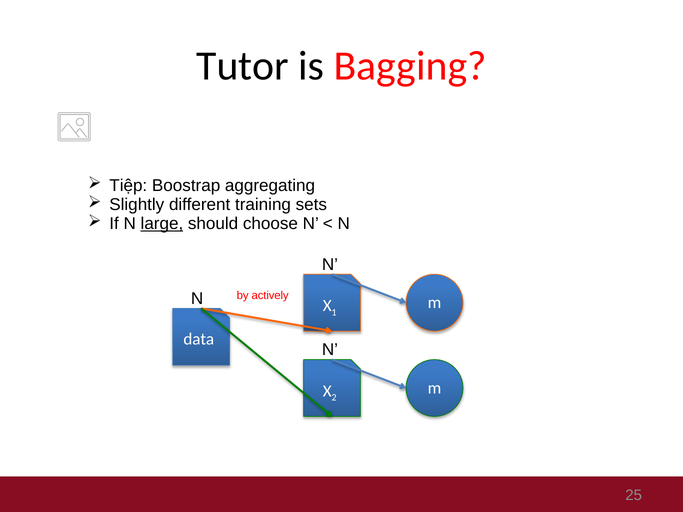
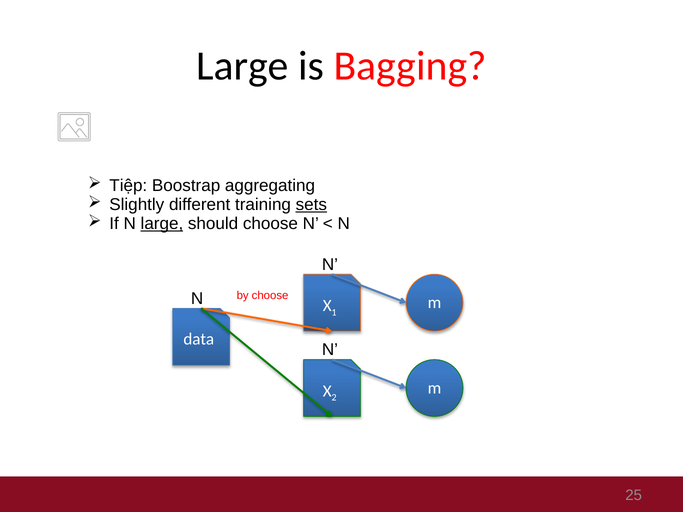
Tutor at (243, 66): Tutor -> Large
sets underline: none -> present
by actively: actively -> choose
